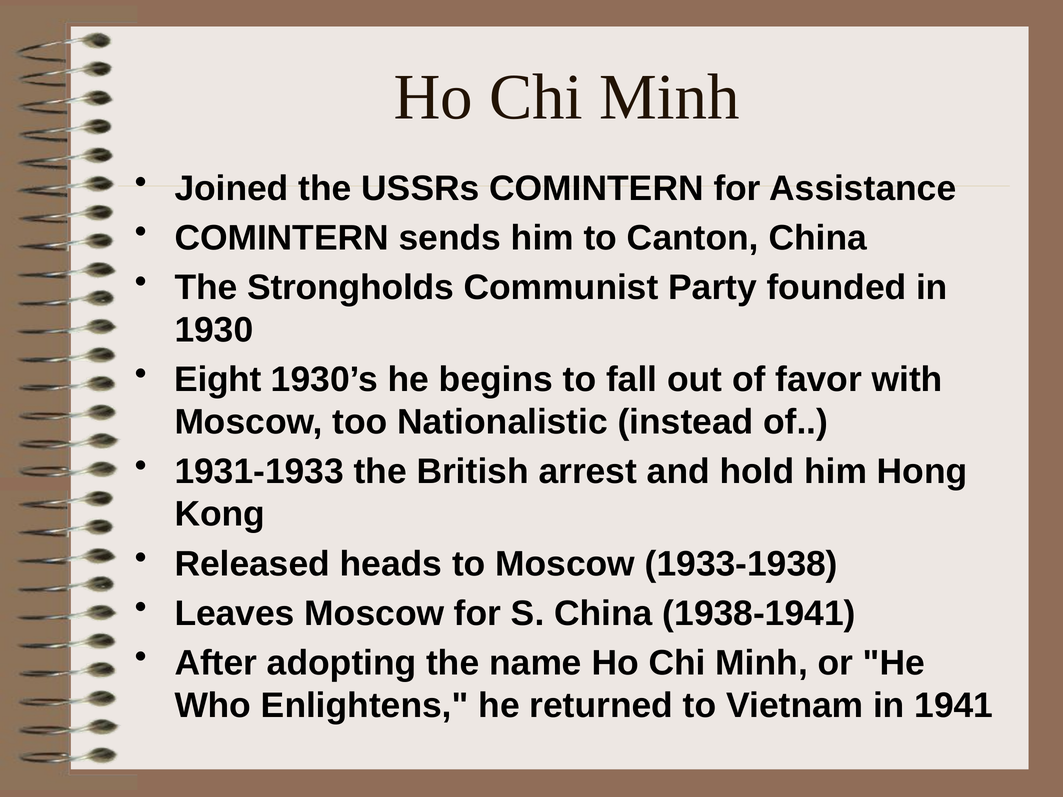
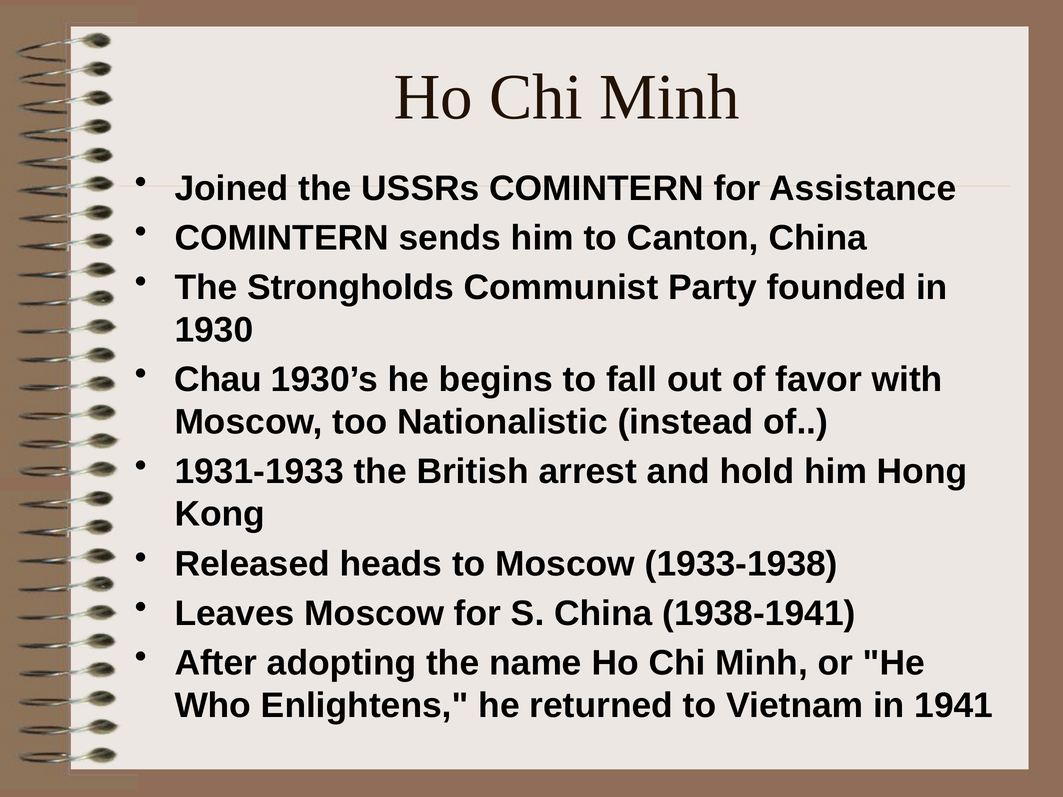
Eight: Eight -> Chau
